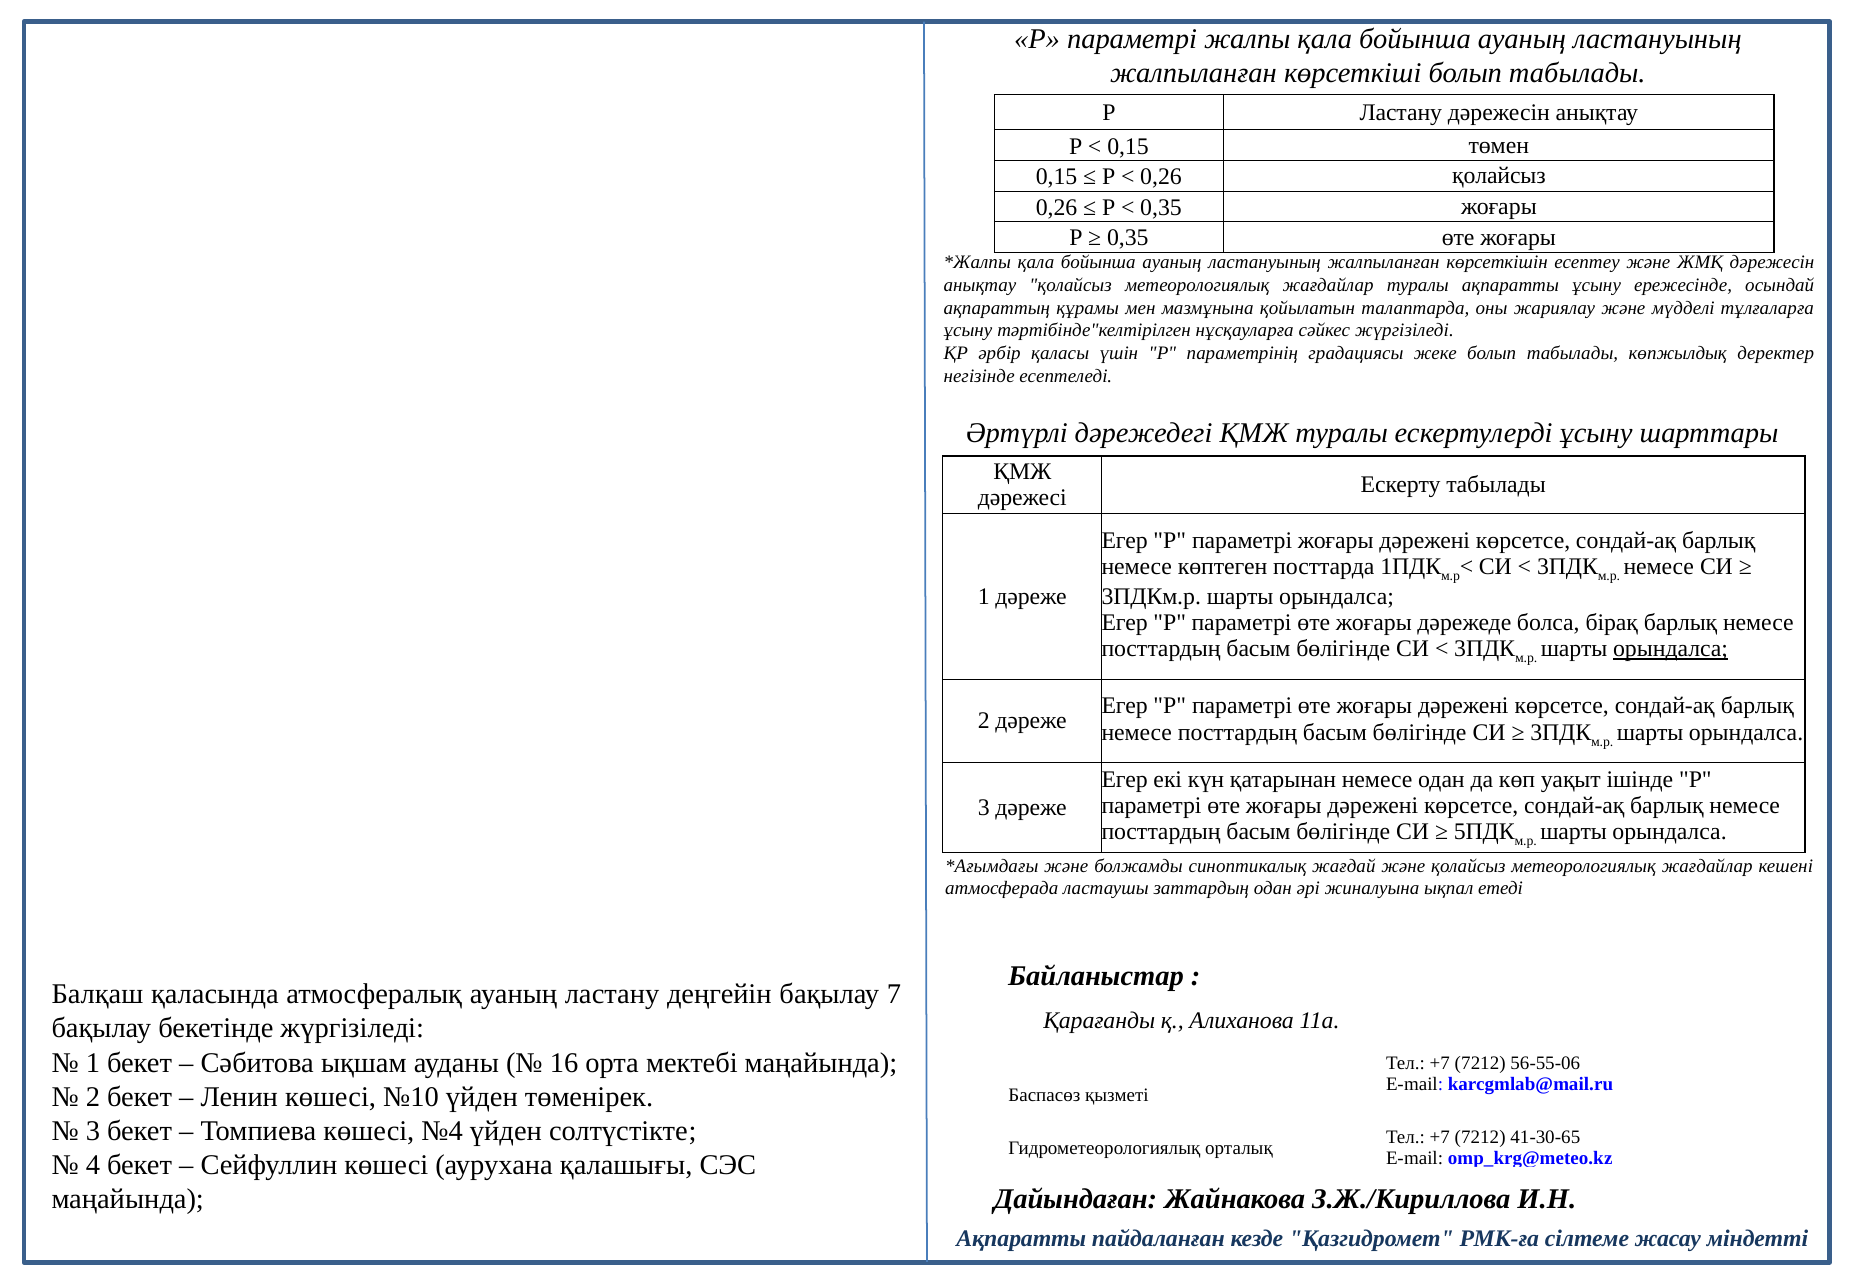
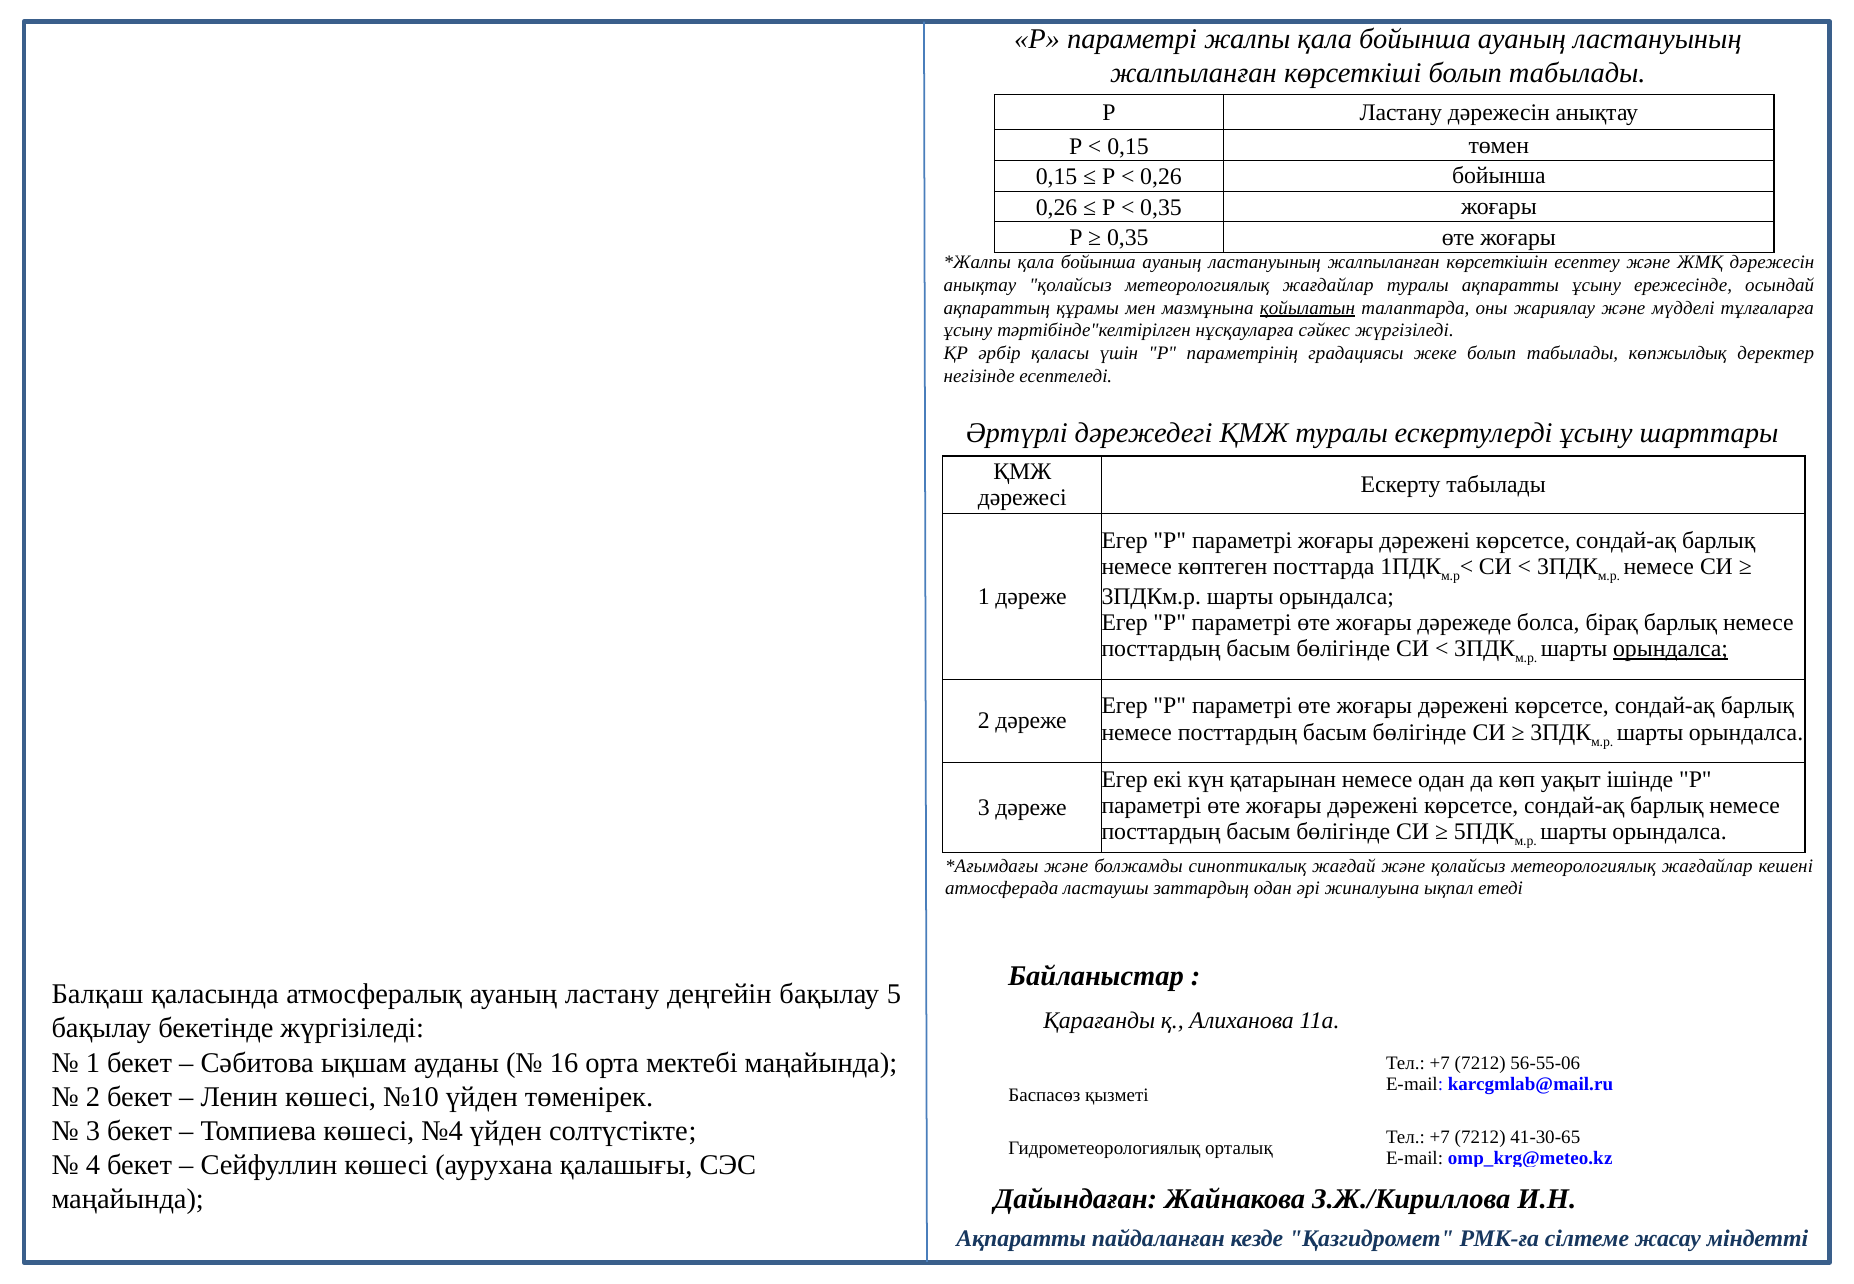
0,26 қолайсыз: қолайсыз -> бойынша
қойылатын underline: none -> present
7: 7 -> 5
